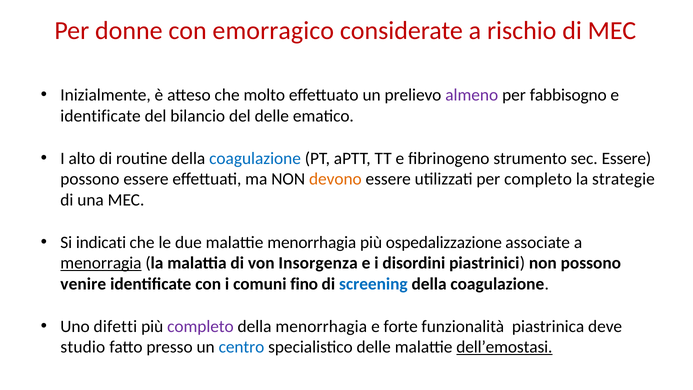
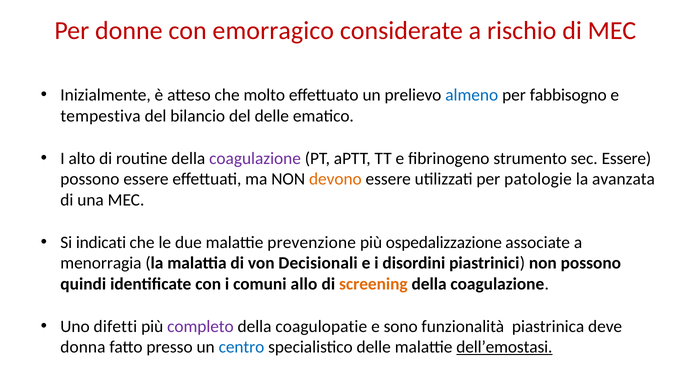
almeno colour: purple -> blue
identificate at (101, 116): identificate -> tempestiva
coagulazione at (255, 158) colour: blue -> purple
per completo: completo -> patologie
strategie: strategie -> avanzata
malattie menorrhagia: menorrhagia -> prevenzione
menorragia underline: present -> none
Insorgenza: Insorgenza -> Decisionali
venire: venire -> quindi
fino: fino -> allo
screening colour: blue -> orange
della menorrhagia: menorrhagia -> coagulopatie
forte: forte -> sono
studio: studio -> donna
